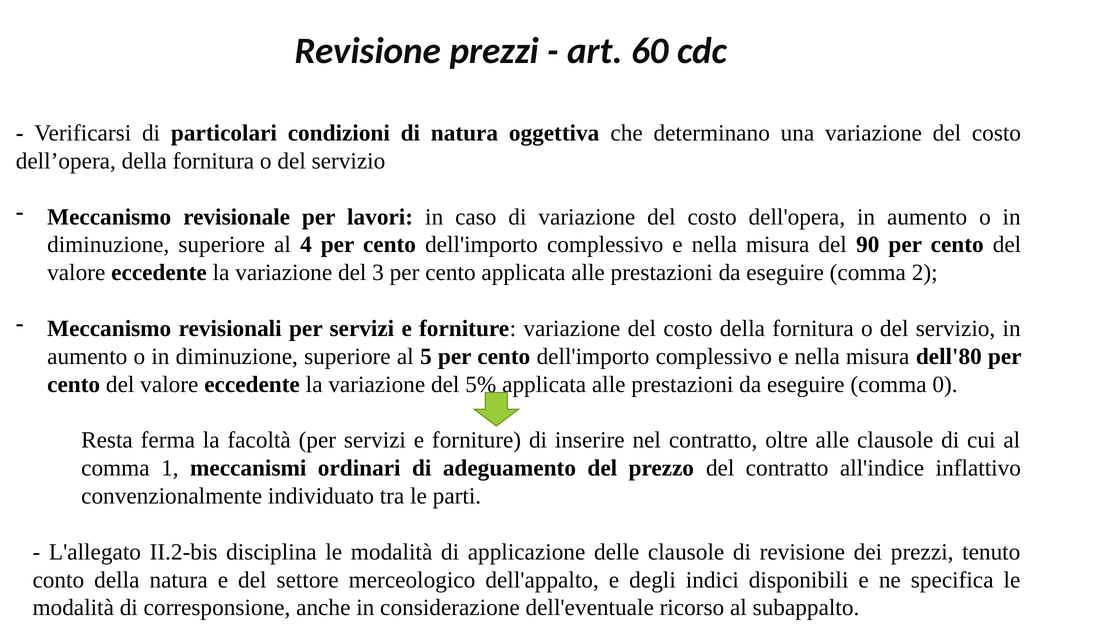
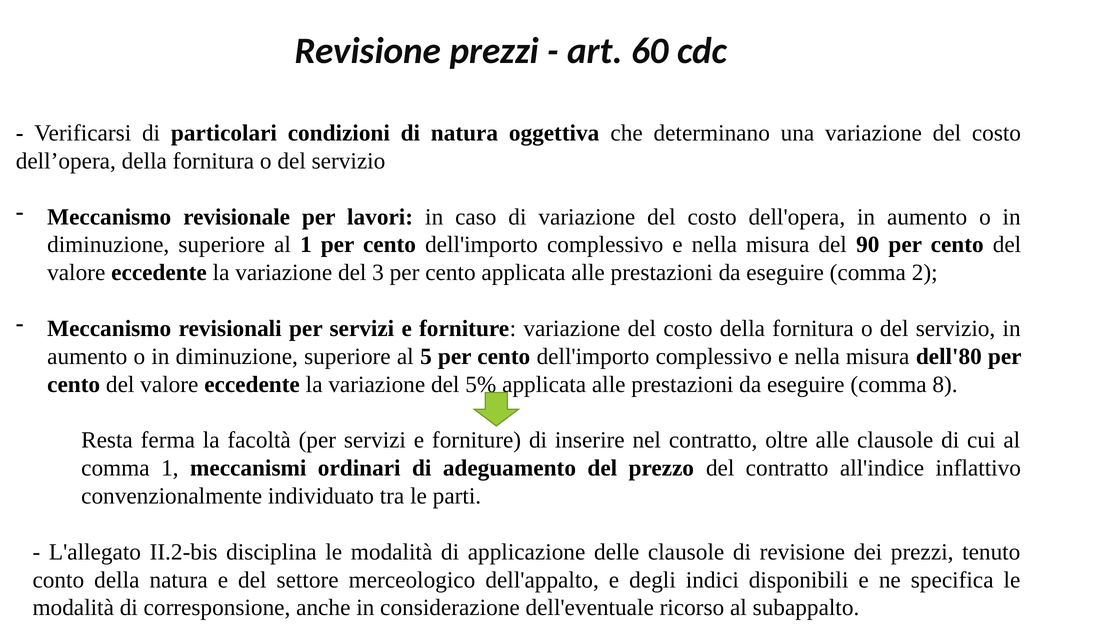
al 4: 4 -> 1
0: 0 -> 8
